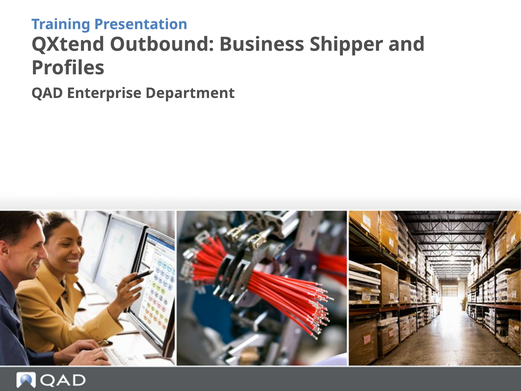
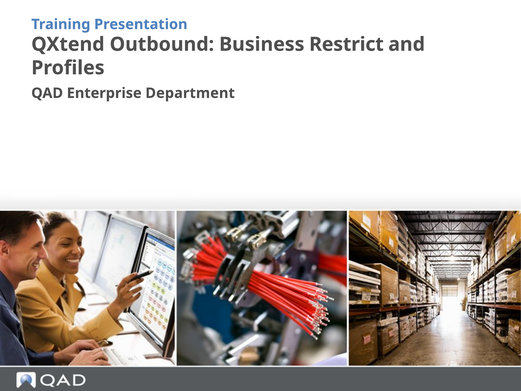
Shipper: Shipper -> Restrict
